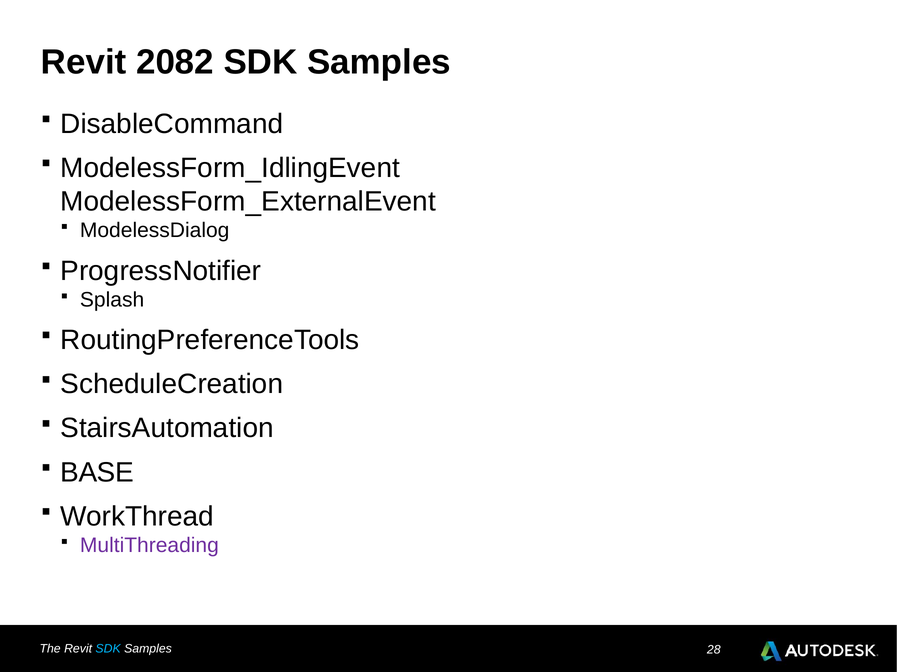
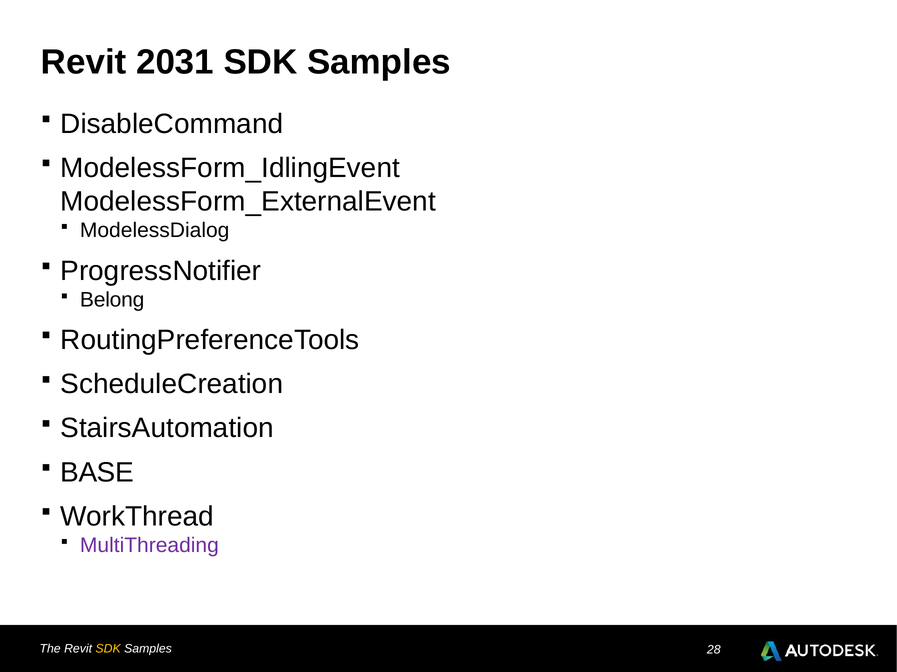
2082: 2082 -> 2031
Splash: Splash -> Belong
SDK at (108, 649) colour: light blue -> yellow
